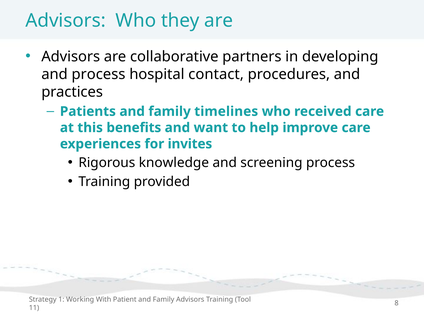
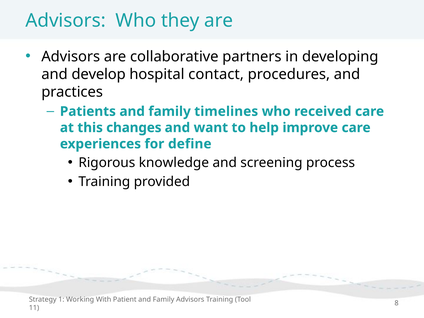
and process: process -> develop
benefits: benefits -> changes
invites: invites -> define
